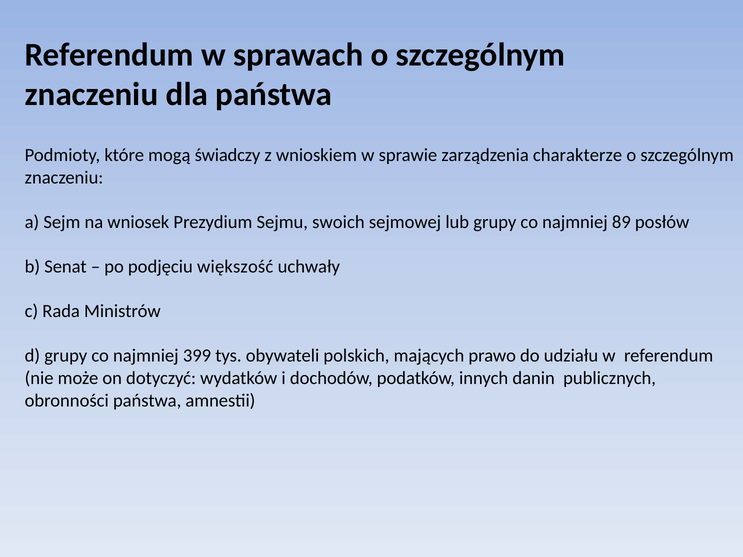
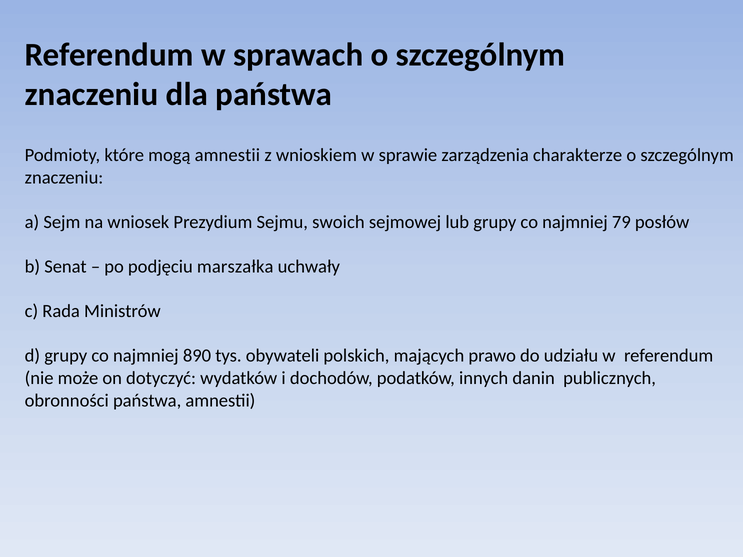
mogą świadczy: świadczy -> amnestii
89: 89 -> 79
większość: większość -> marszałka
399: 399 -> 890
